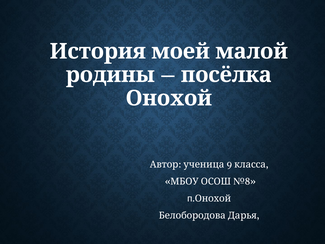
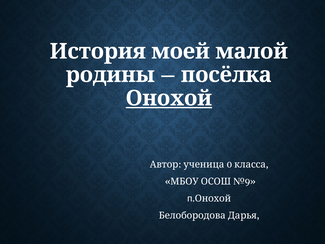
Онохой underline: none -> present
9: 9 -> 0
№8: №8 -> №9
